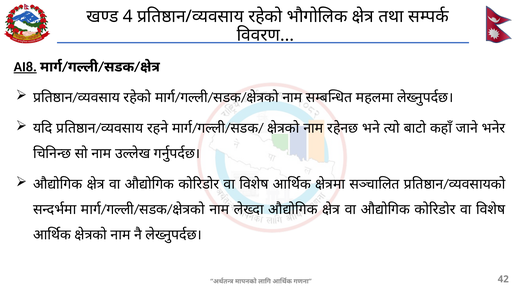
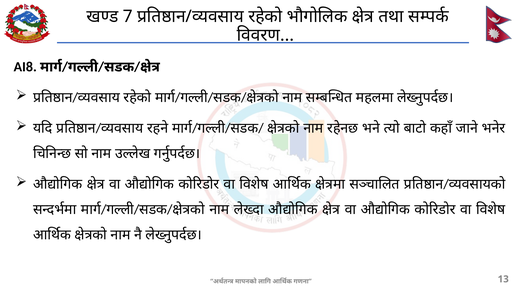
4: 4 -> 7
AI8 underline: present -> none
42: 42 -> 13
